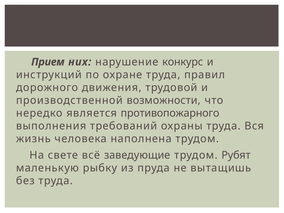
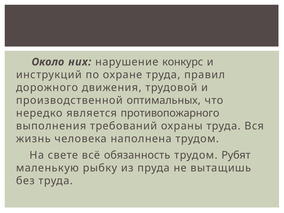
Прием: Прием -> Около
возможности: возможности -> оптимальных
заведующие: заведующие -> обязанность
